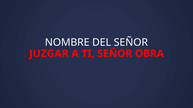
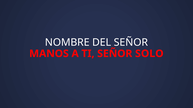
JUZGAR: JUZGAR -> MANOS
OBRA: OBRA -> SOLO
